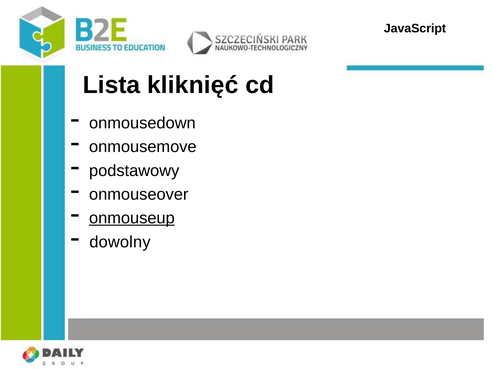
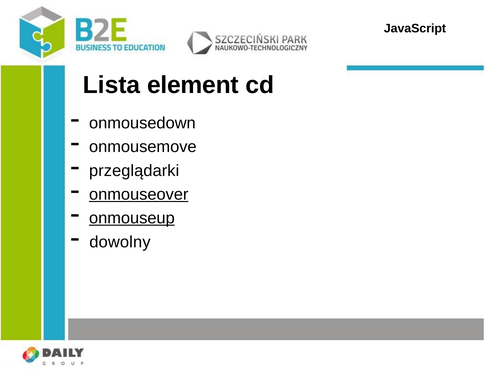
kliknięć: kliknięć -> element
podstawowy: podstawowy -> przeglądarki
onmouseover underline: none -> present
